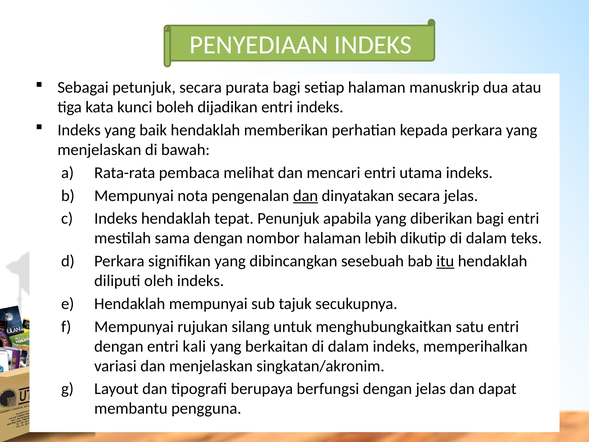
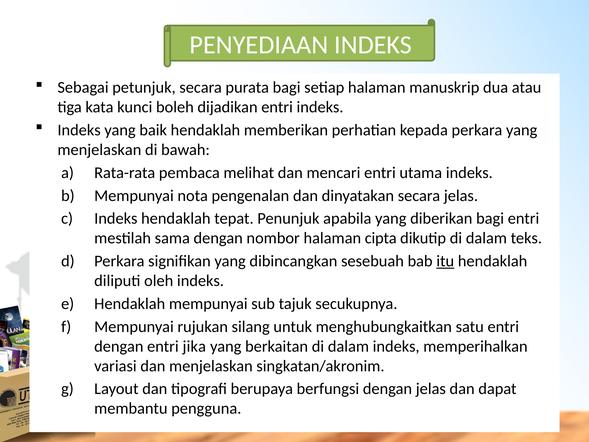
dan at (306, 196) underline: present -> none
lebih: lebih -> cipta
kali: kali -> jika
